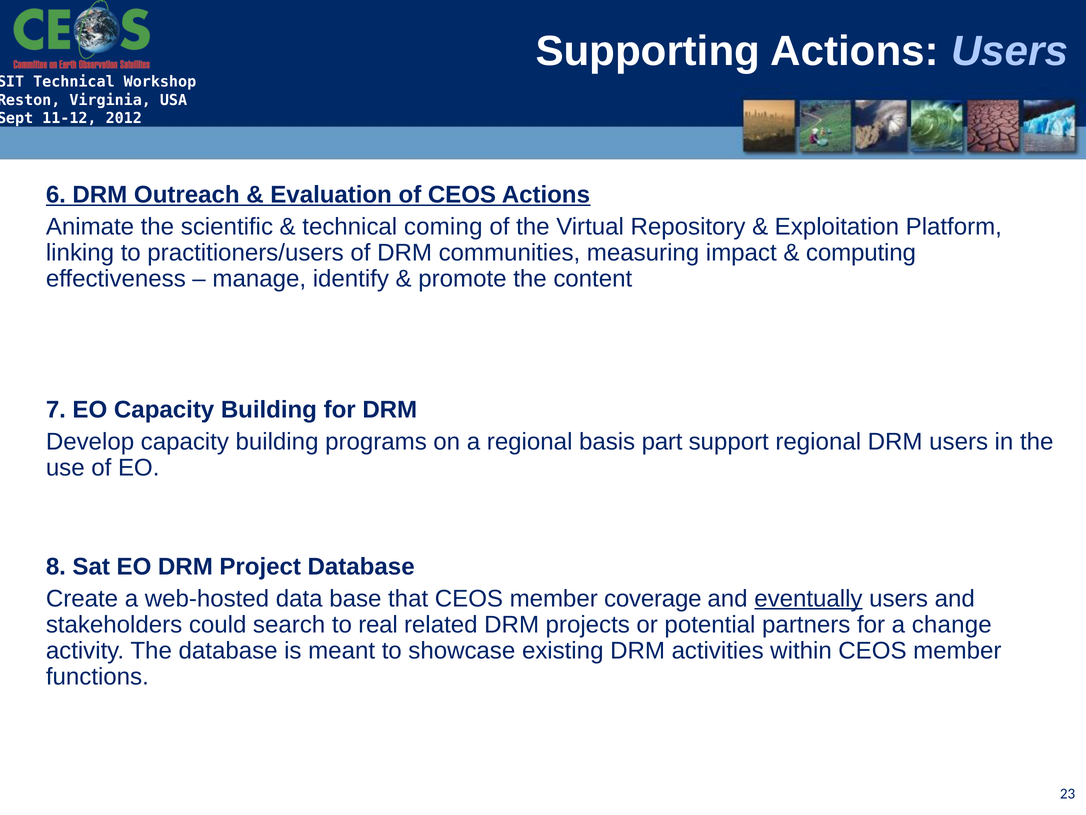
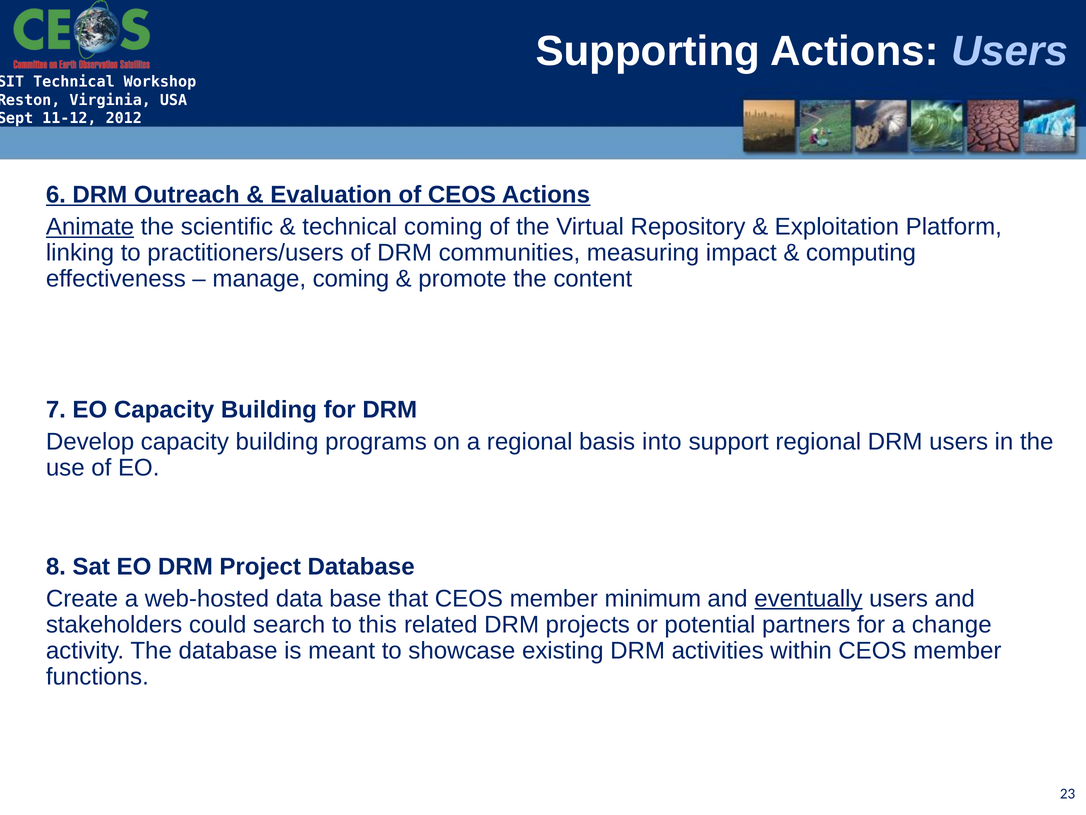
Animate underline: none -> present
manage identify: identify -> coming
part: part -> into
coverage: coverage -> minimum
real: real -> this
